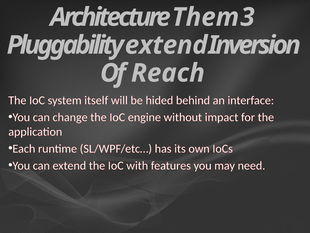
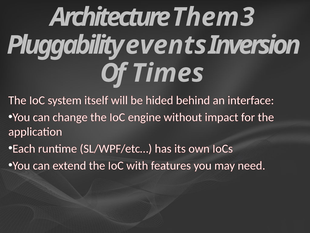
Pluggability extend: extend -> events
Reach: Reach -> Times
